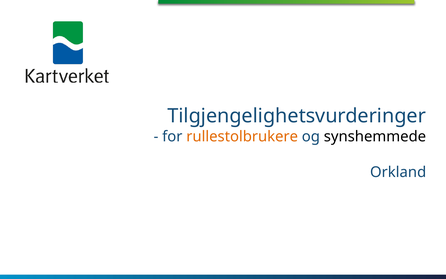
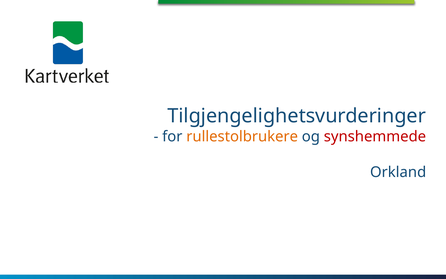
synshemmede colour: black -> red
